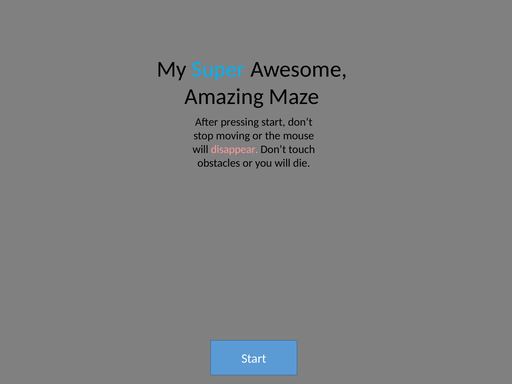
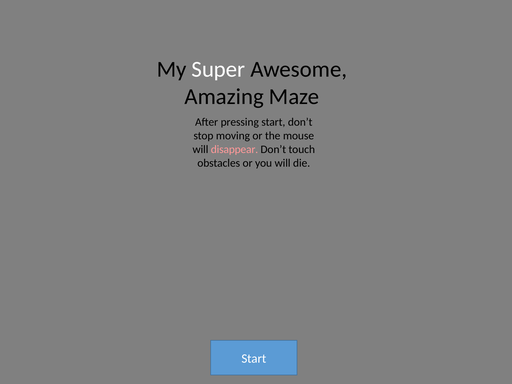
Super colour: light blue -> white
